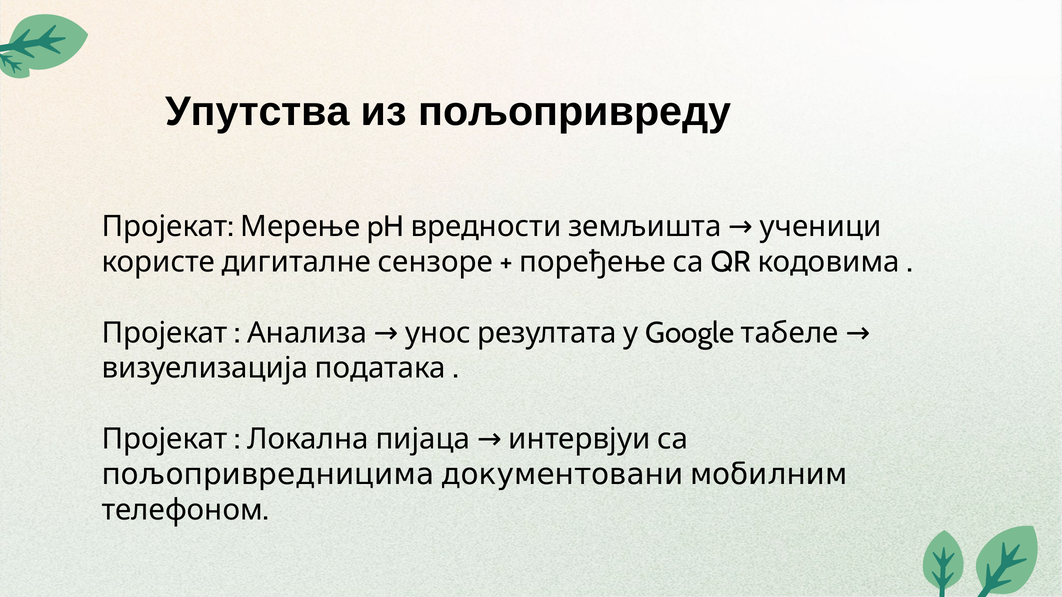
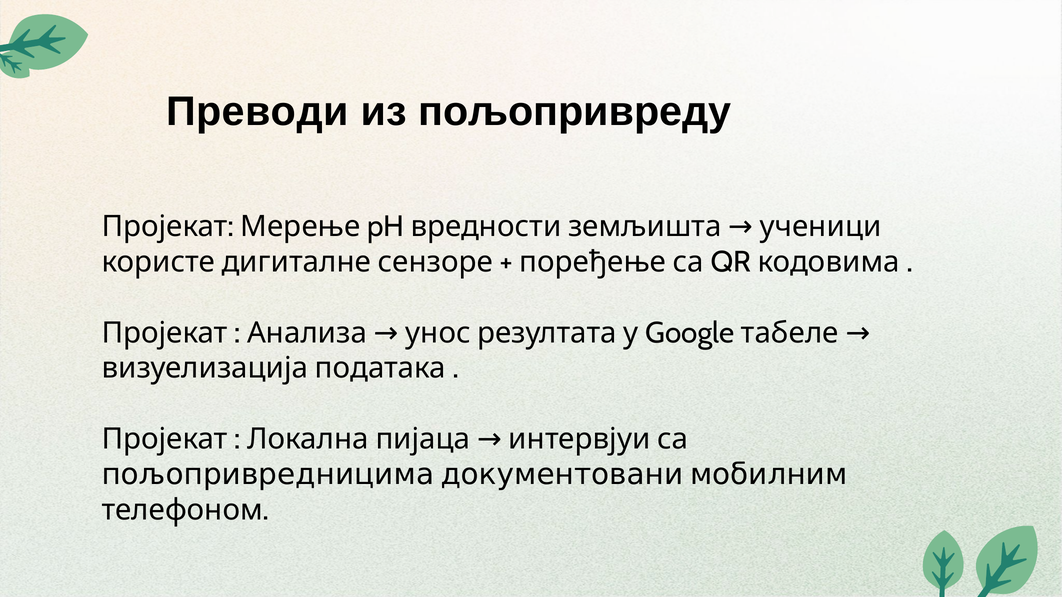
Упутства: Упутства -> Преводи
